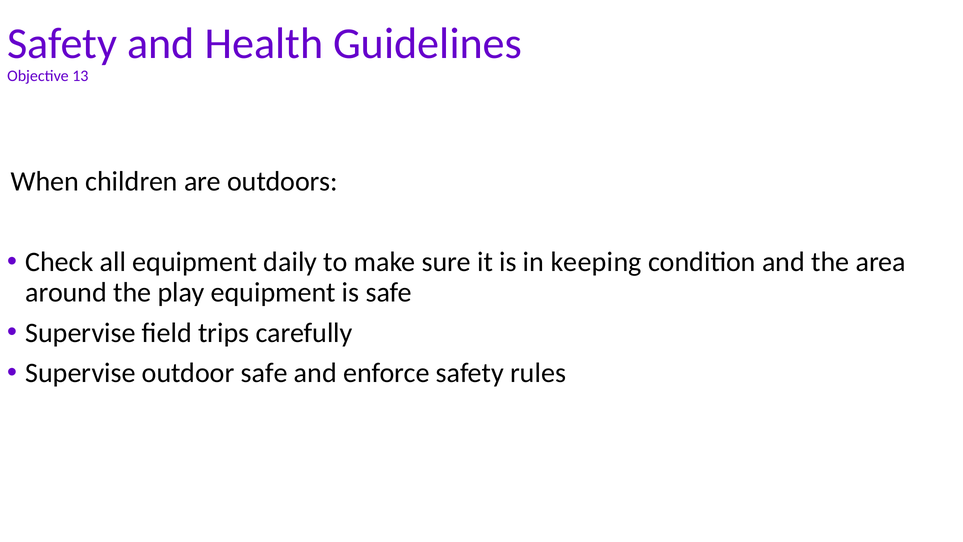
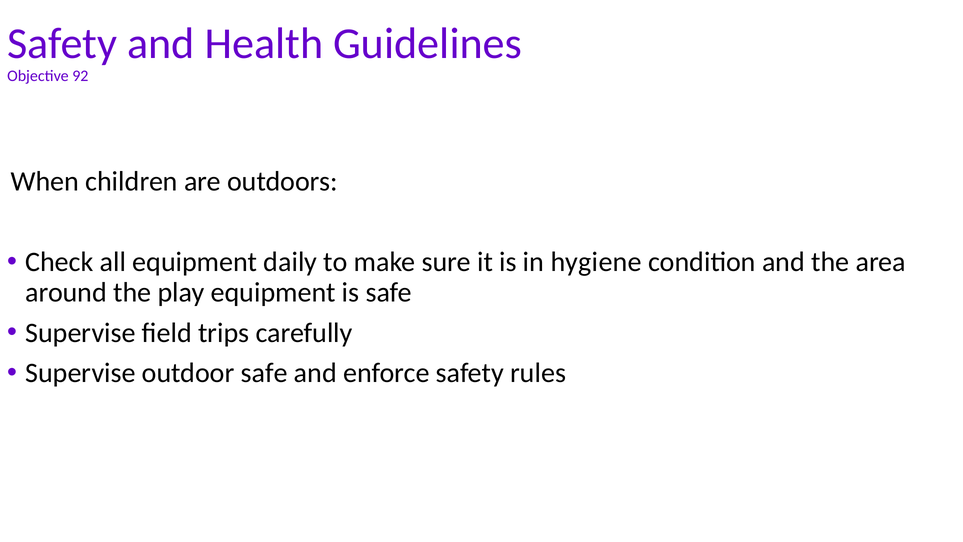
13: 13 -> 92
keeping: keeping -> hygiene
